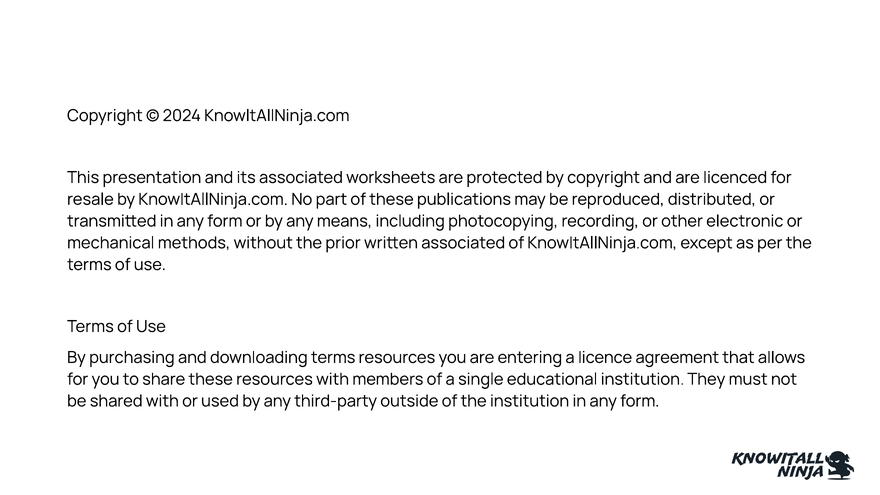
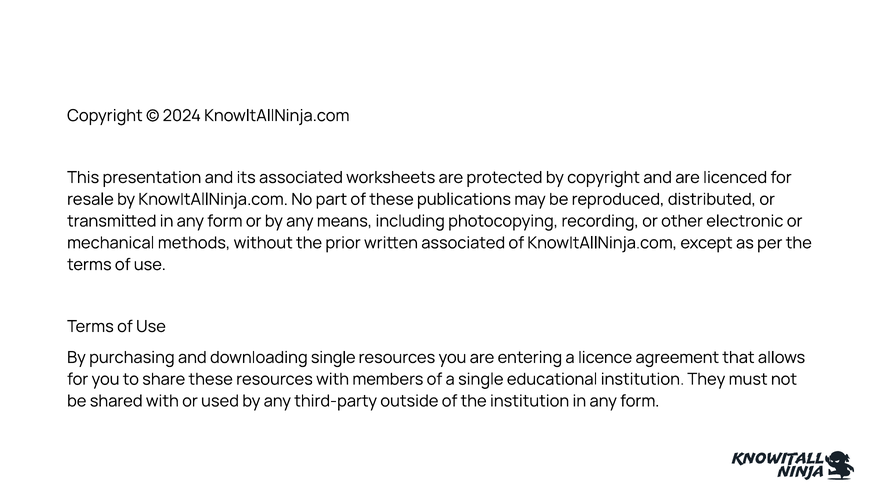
downloading terms: terms -> single
